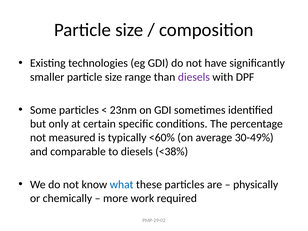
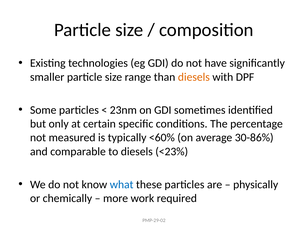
diesels at (194, 77) colour: purple -> orange
30-49%: 30-49% -> 30-86%
<38%: <38% -> <23%
